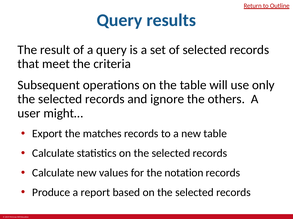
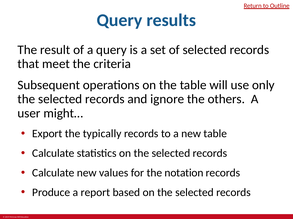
matches: matches -> typically
